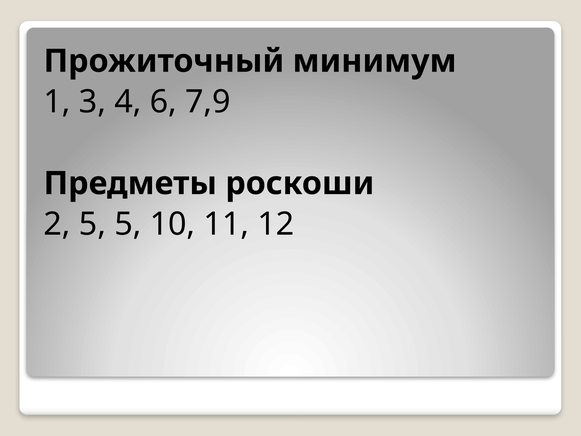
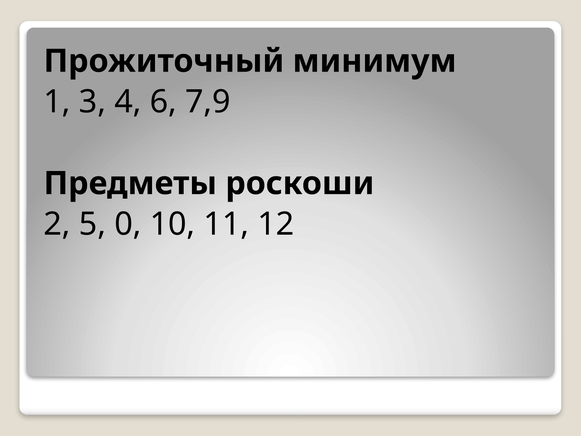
5 5: 5 -> 0
